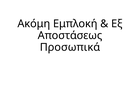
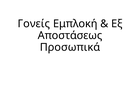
Ακόμη: Ακόμη -> Γονείς
